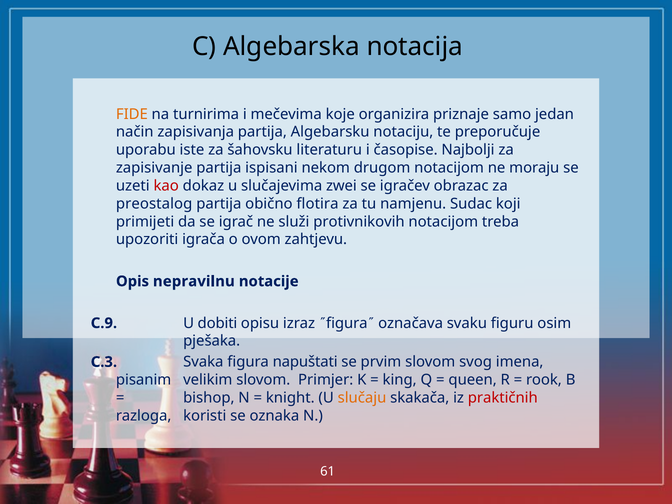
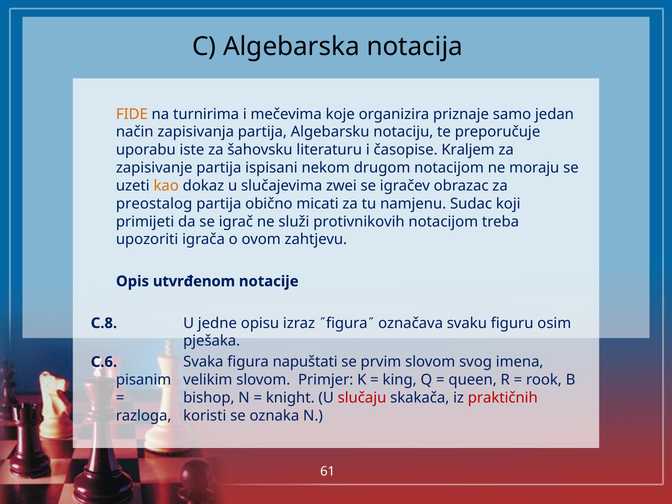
Najbolji: Najbolji -> Kraljem
kao colour: red -> orange
flotira: flotira -> micati
nepravilnu: nepravilnu -> utvrđenom
C.9: C.9 -> C.8
dobiti: dobiti -> jedne
C.3: C.3 -> C.6
slučaju colour: orange -> red
